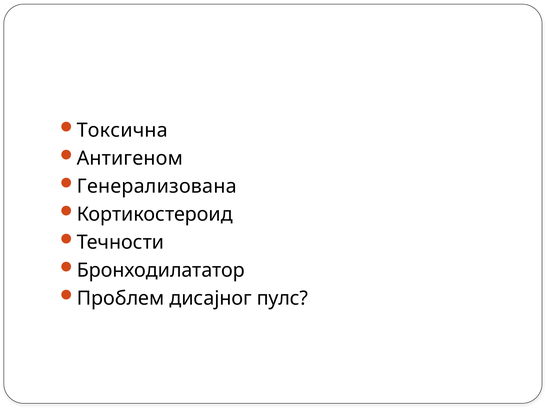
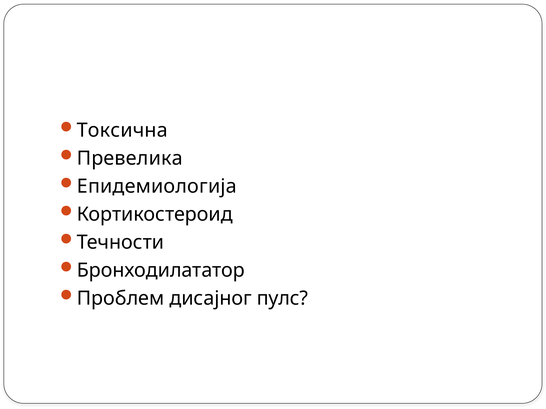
Антигеном: Антигеном -> Превелика
Генерализована: Генерализована -> Епидемиологија
